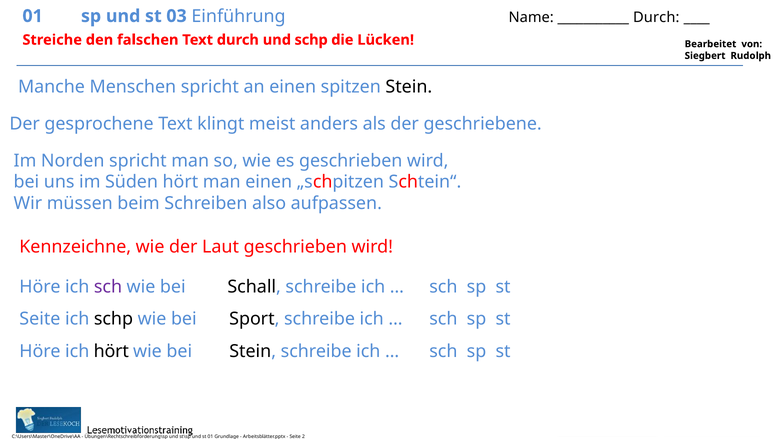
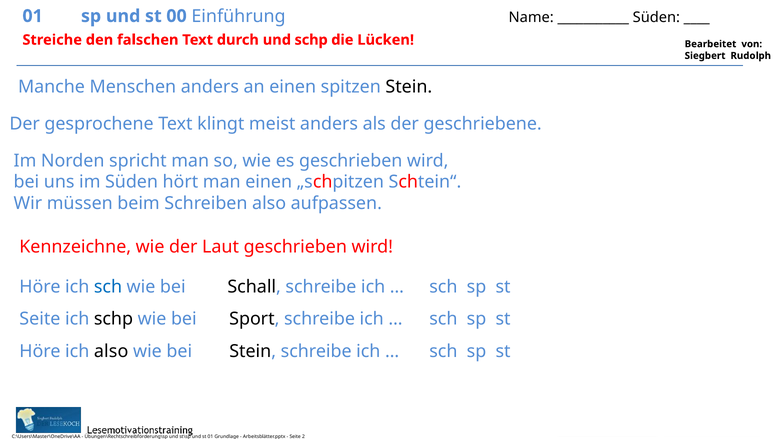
03: 03 -> 00
Durch at (656, 17): Durch -> Süden
Menschen spricht: spricht -> anders
sch at (108, 287) colour: purple -> blue
ich hört: hört -> also
